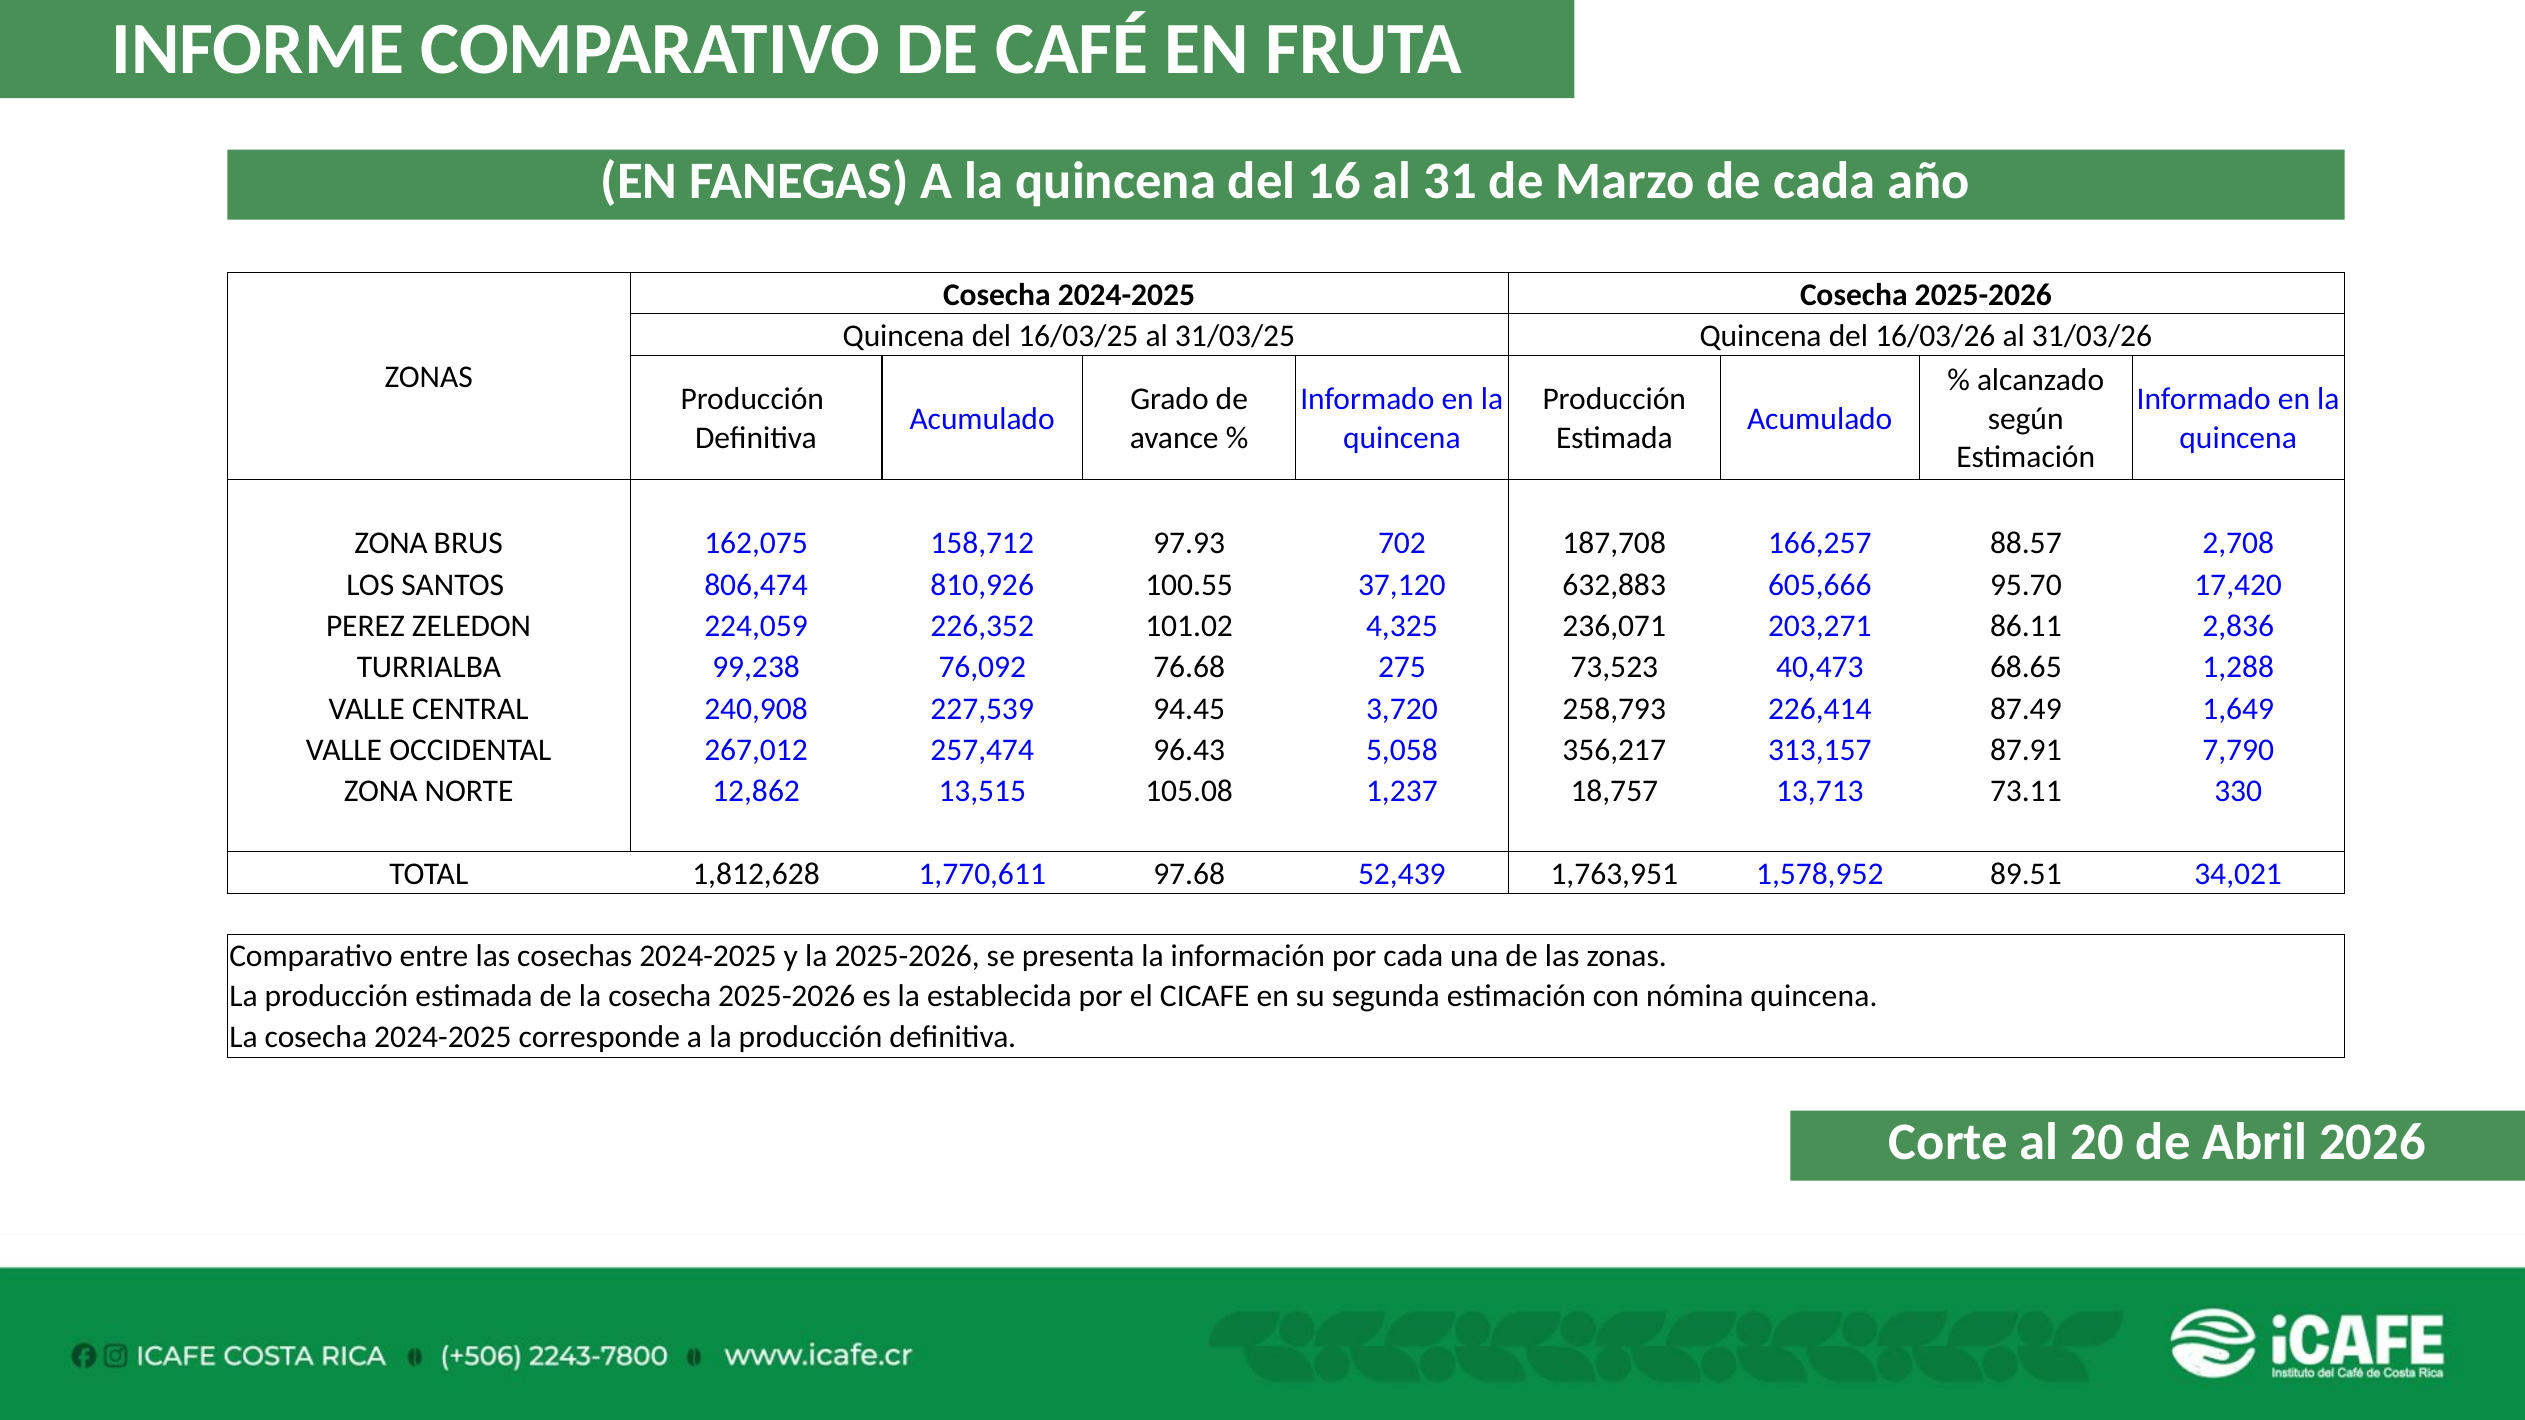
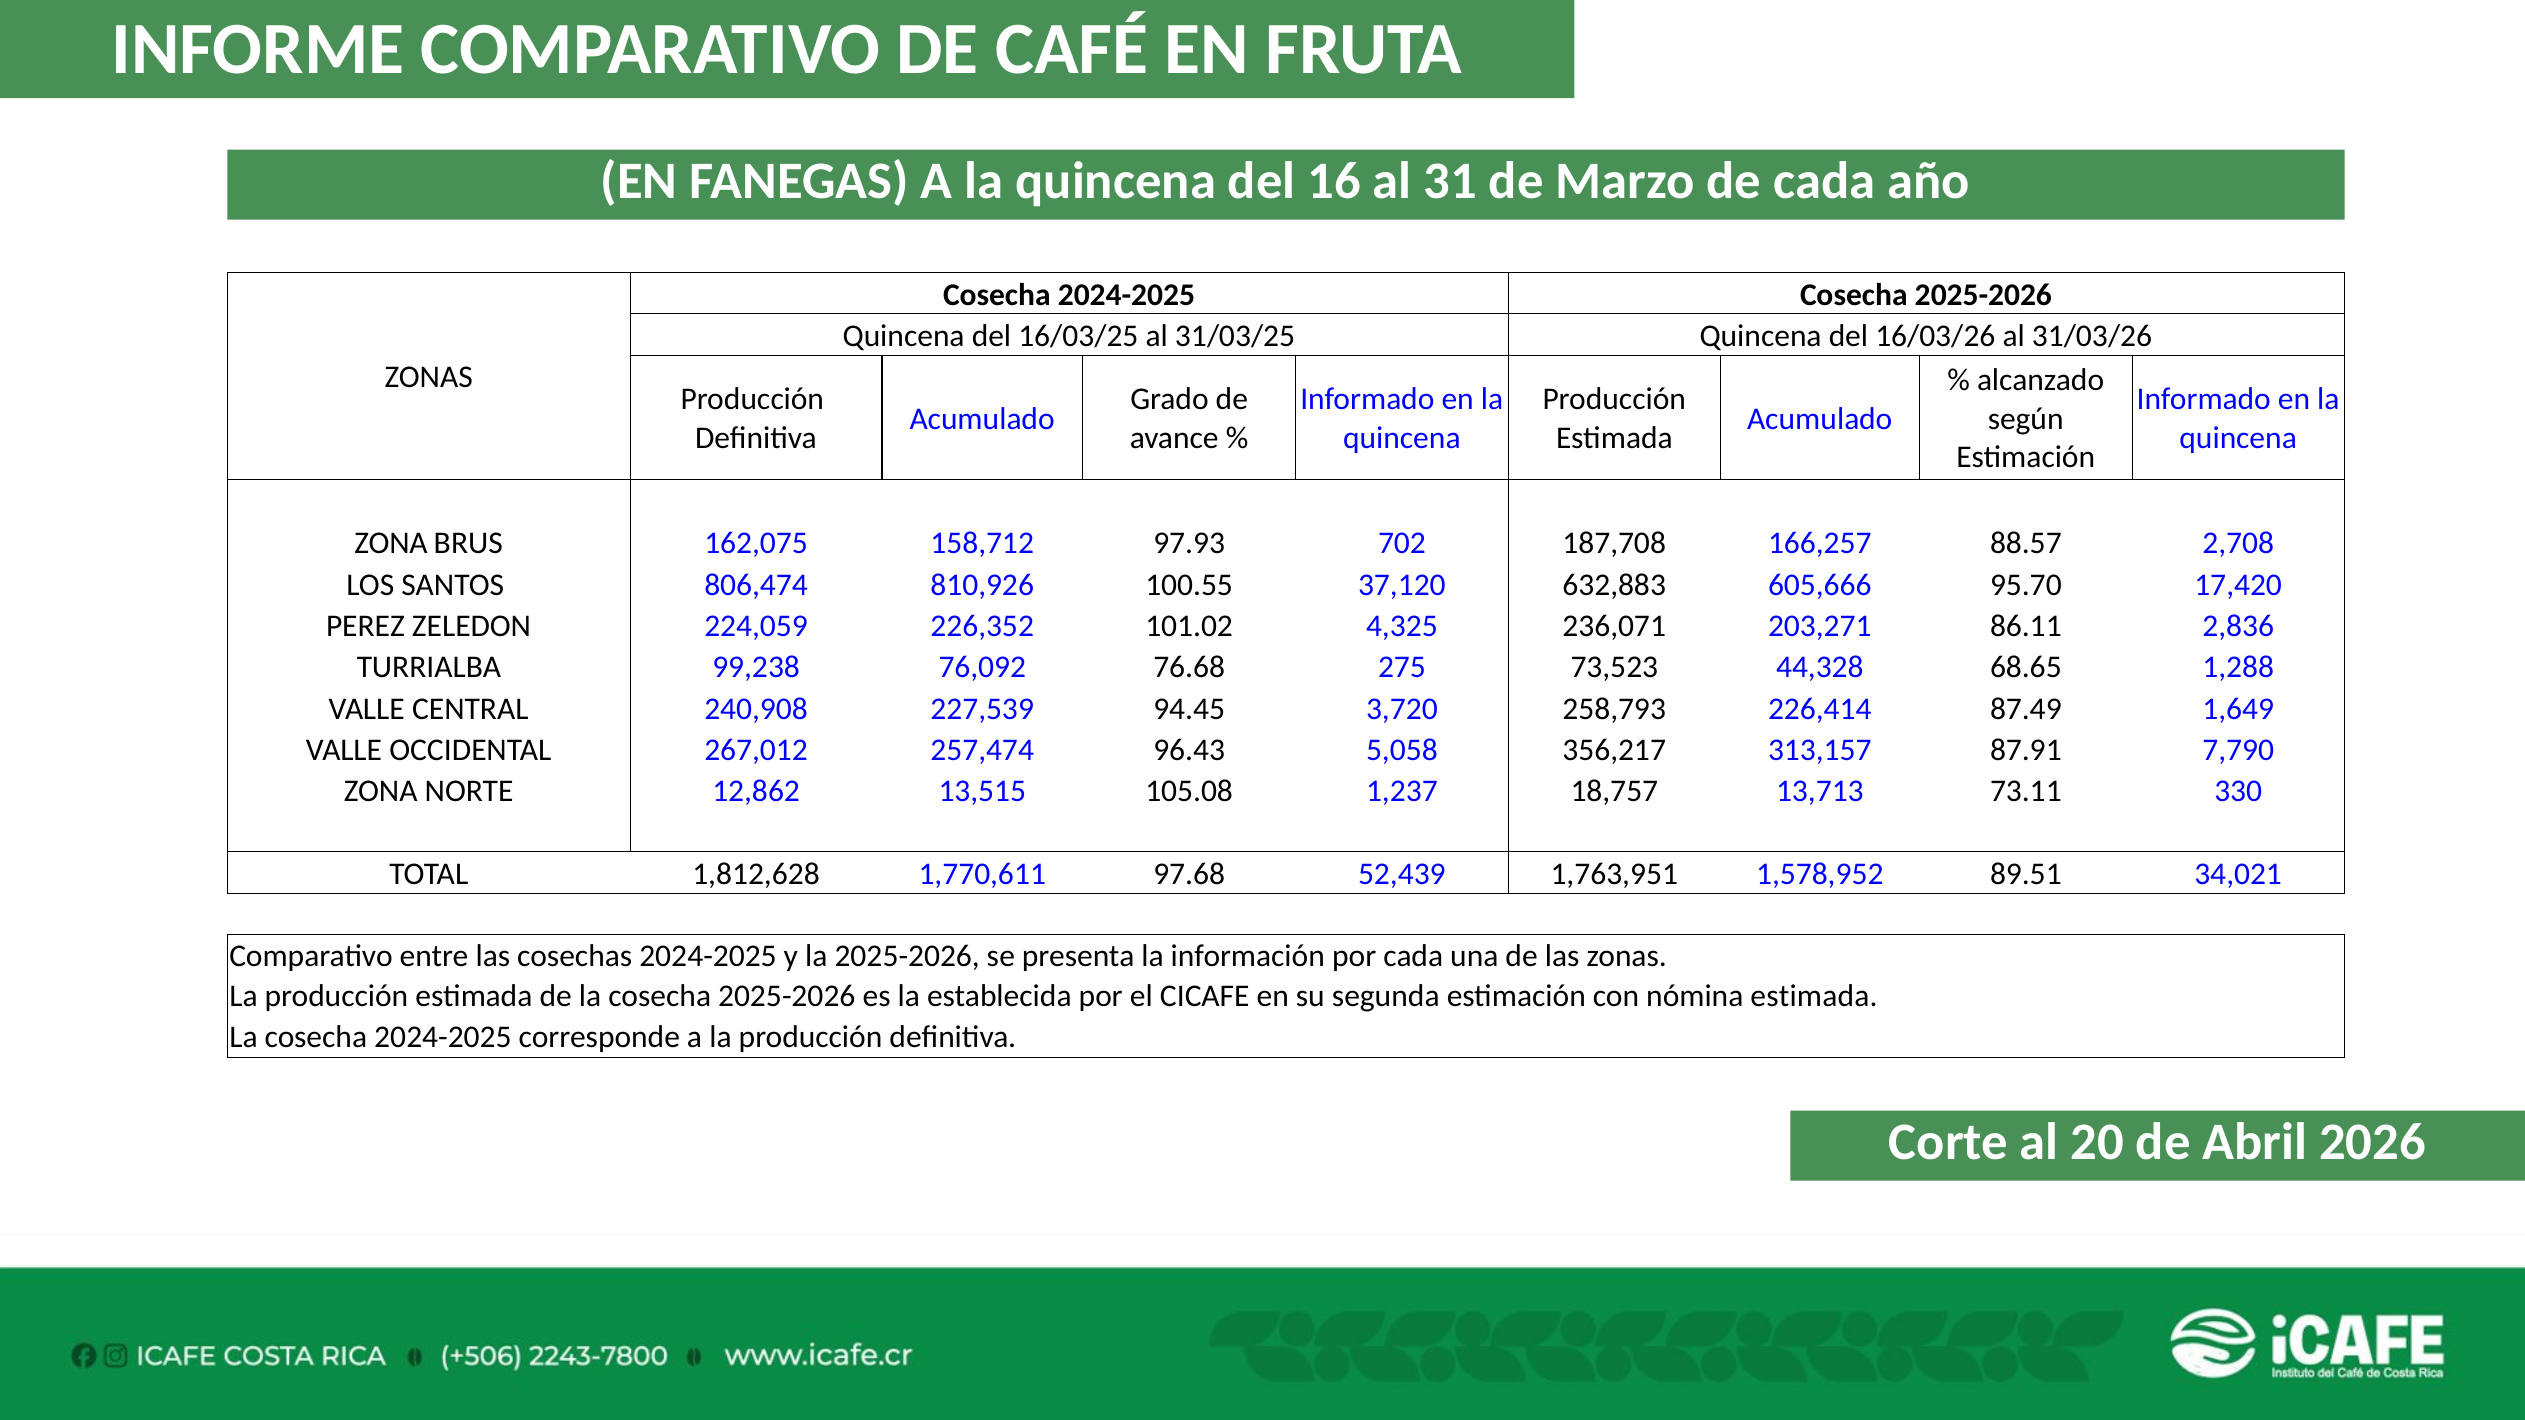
40,473: 40,473 -> 44,328
nómina quincena: quincena -> estimada
